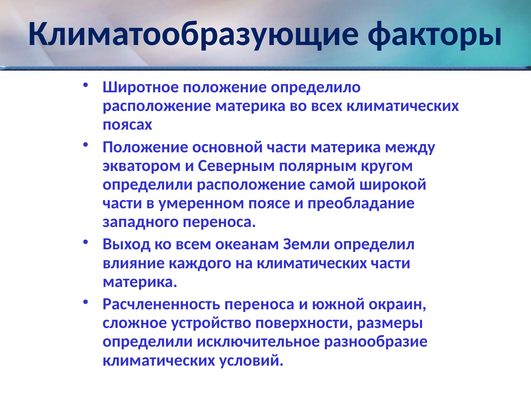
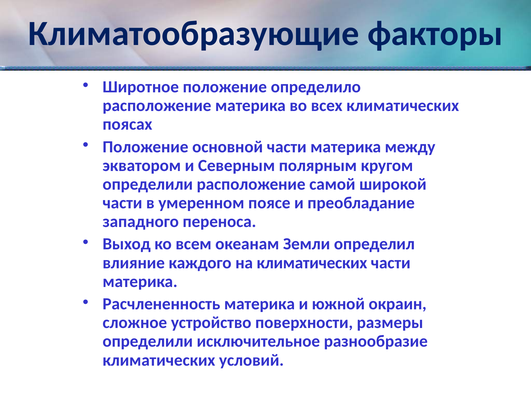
Расчлененность переноса: переноса -> материка
